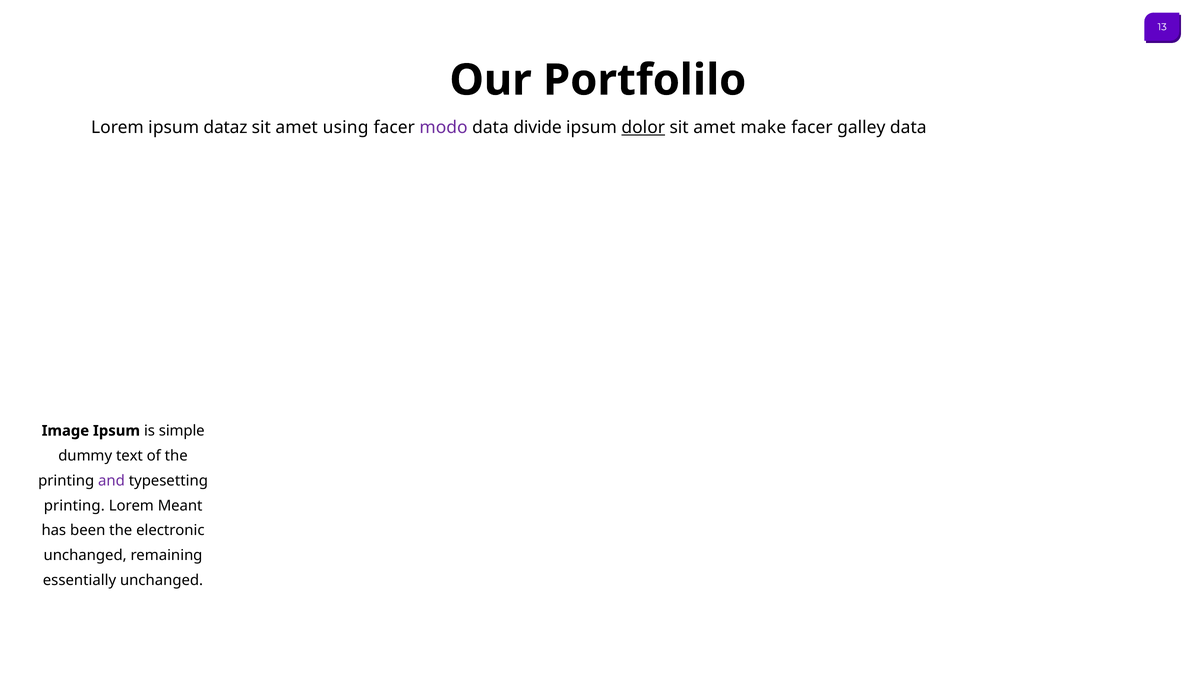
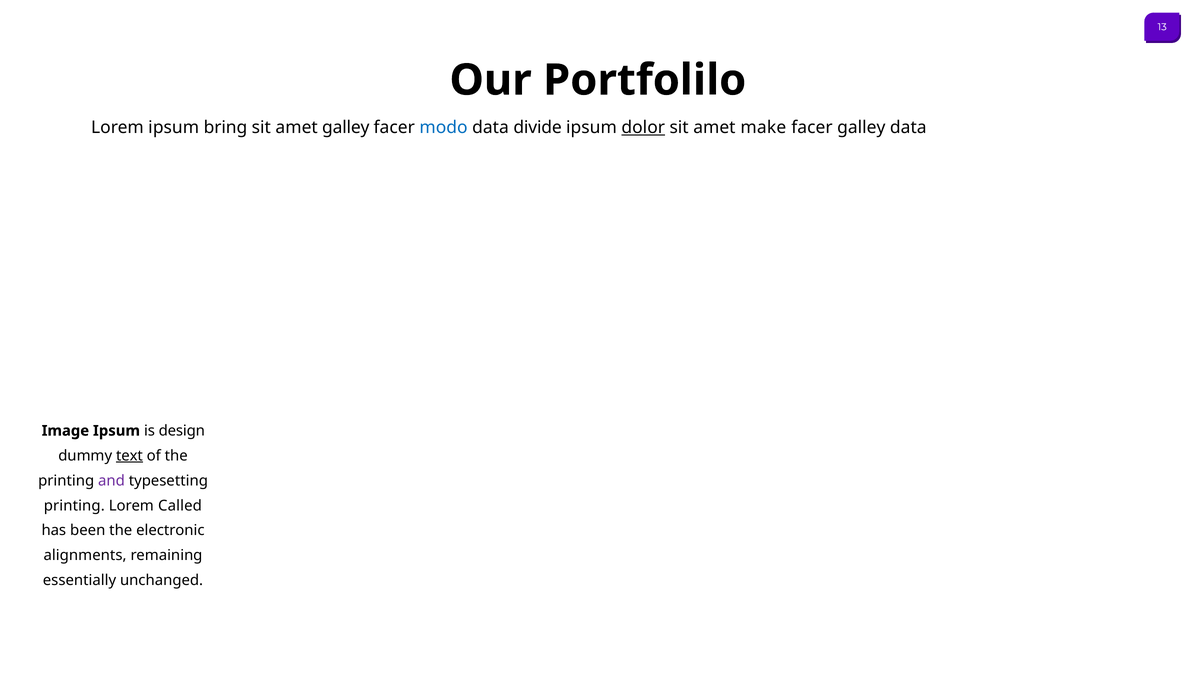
dataz: dataz -> bring
amet using: using -> galley
modo colour: purple -> blue
simple: simple -> design
text underline: none -> present
Meant: Meant -> Called
unchanged at (85, 555): unchanged -> alignments
